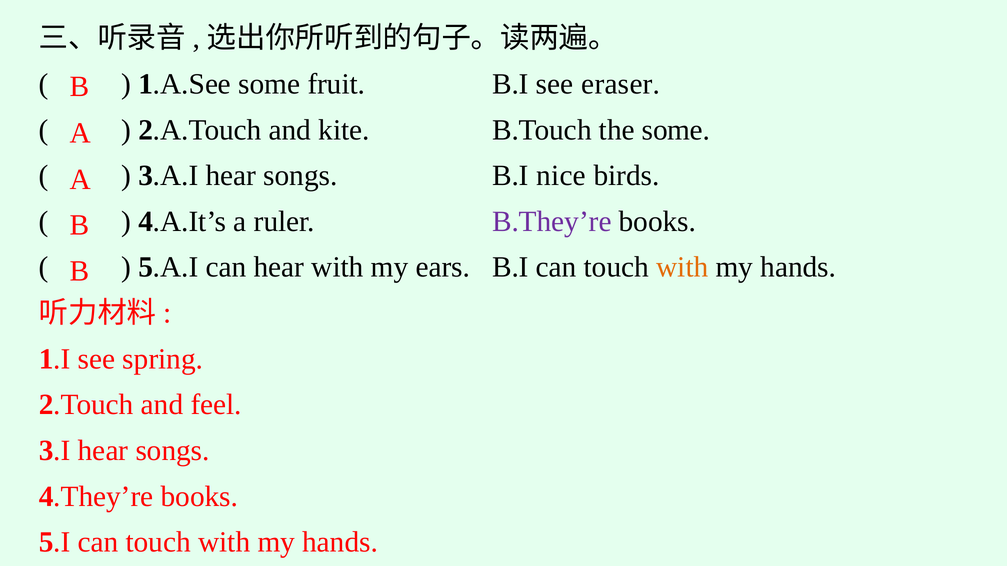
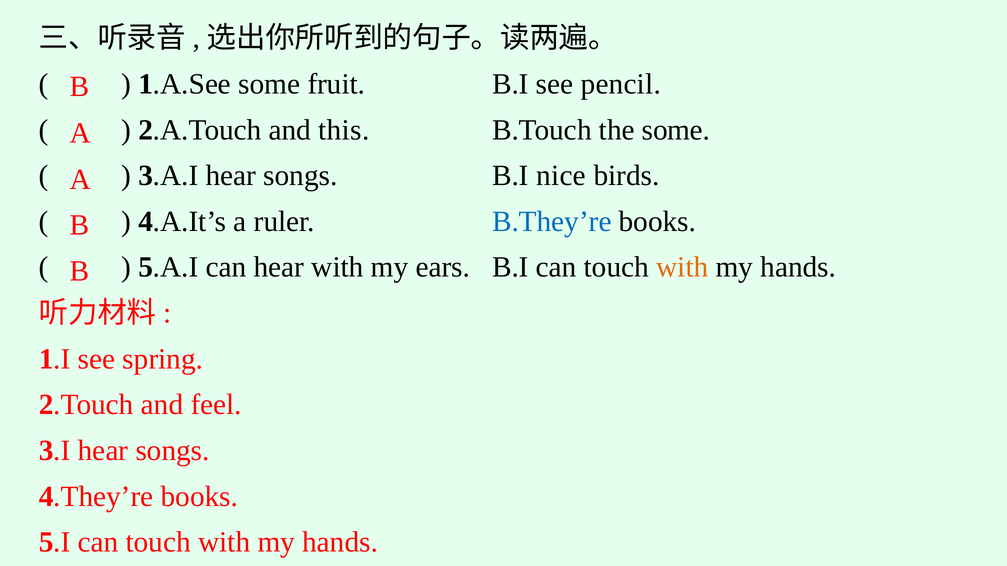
eraser: eraser -> pencil
kite: kite -> this
B.They’re colour: purple -> blue
